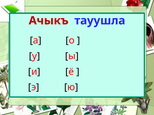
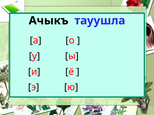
Ачыкъ colour: red -> black
